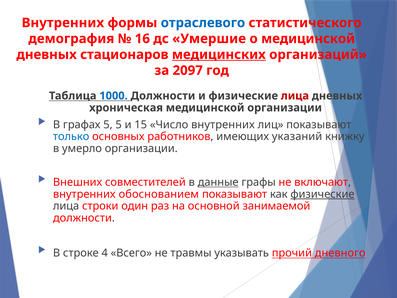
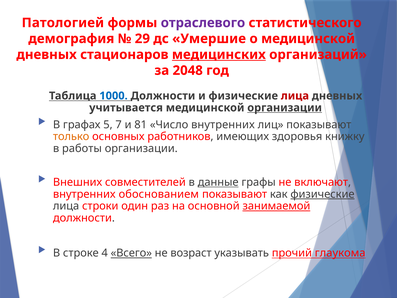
Внутренних at (63, 23): Внутренних -> Патологией
отраслевого colour: blue -> purple
16: 16 -> 29
2097: 2097 -> 2048
хроническая: хроническая -> учитывается
организации at (285, 108) underline: none -> present
5 5: 5 -> 7
15: 15 -> 81
только colour: blue -> orange
указаний: указаний -> здоровья
умерло: умерло -> работы
занимаемой underline: none -> present
Всего underline: none -> present
травмы: травмы -> возраст
дневного: дневного -> глаукома
